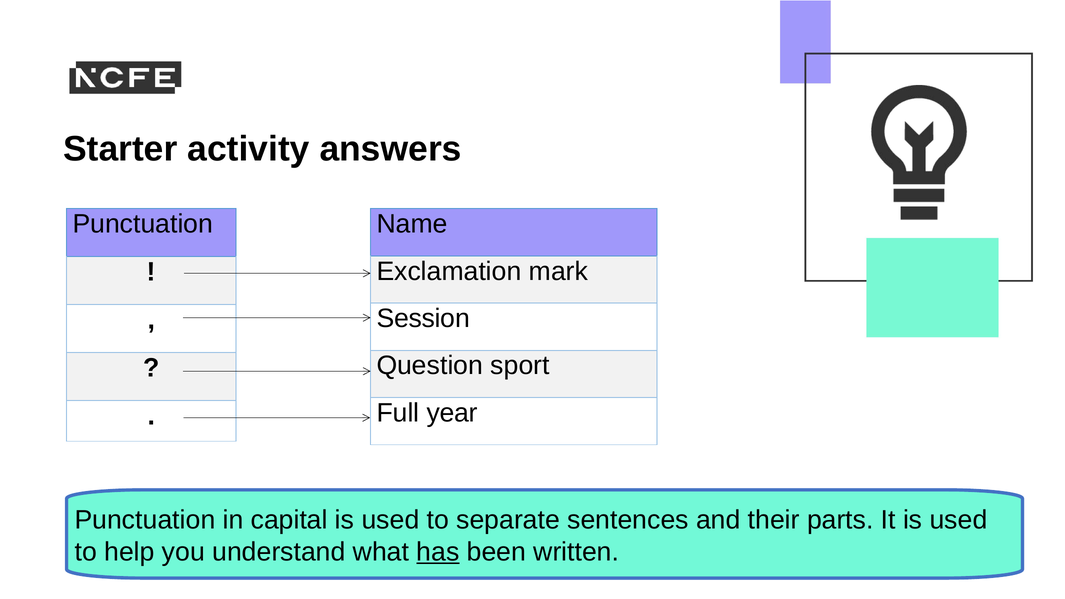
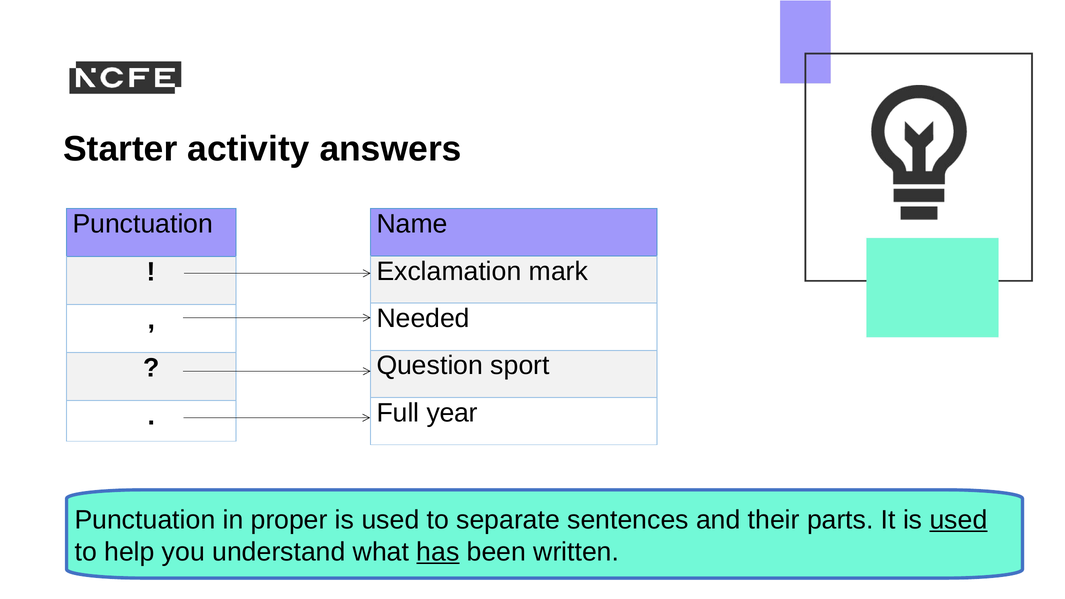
Session: Session -> Needed
capital: capital -> proper
used at (959, 520) underline: none -> present
